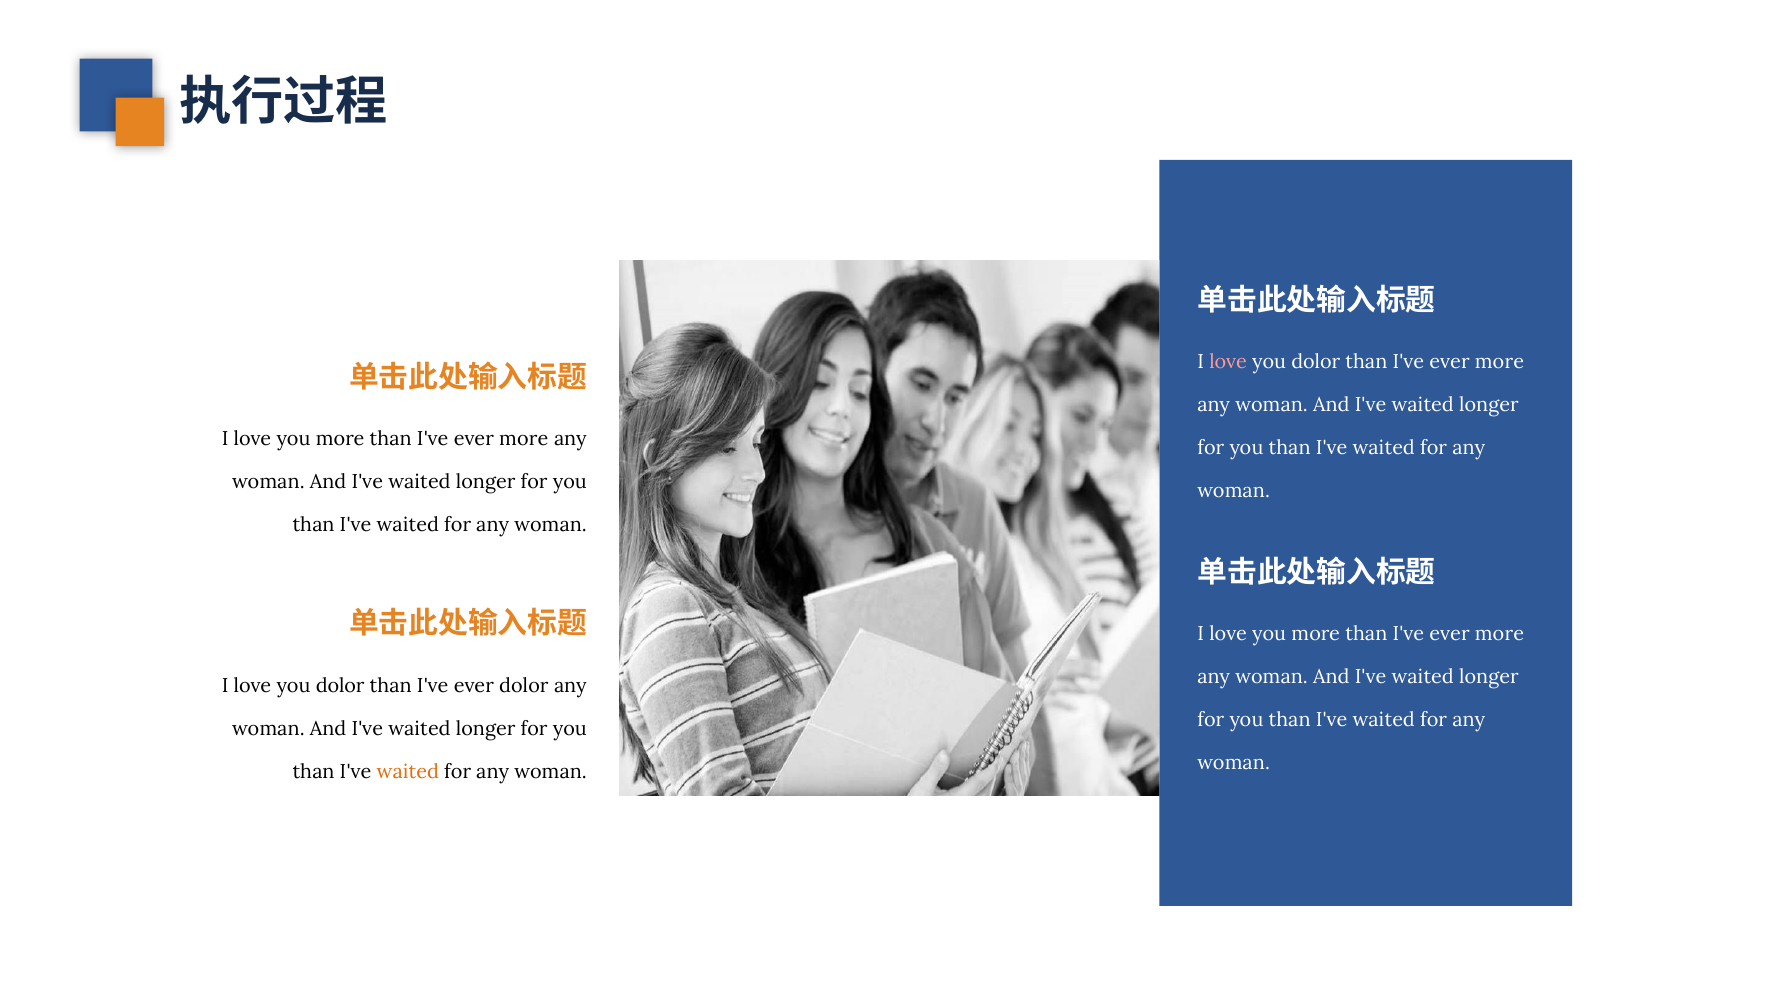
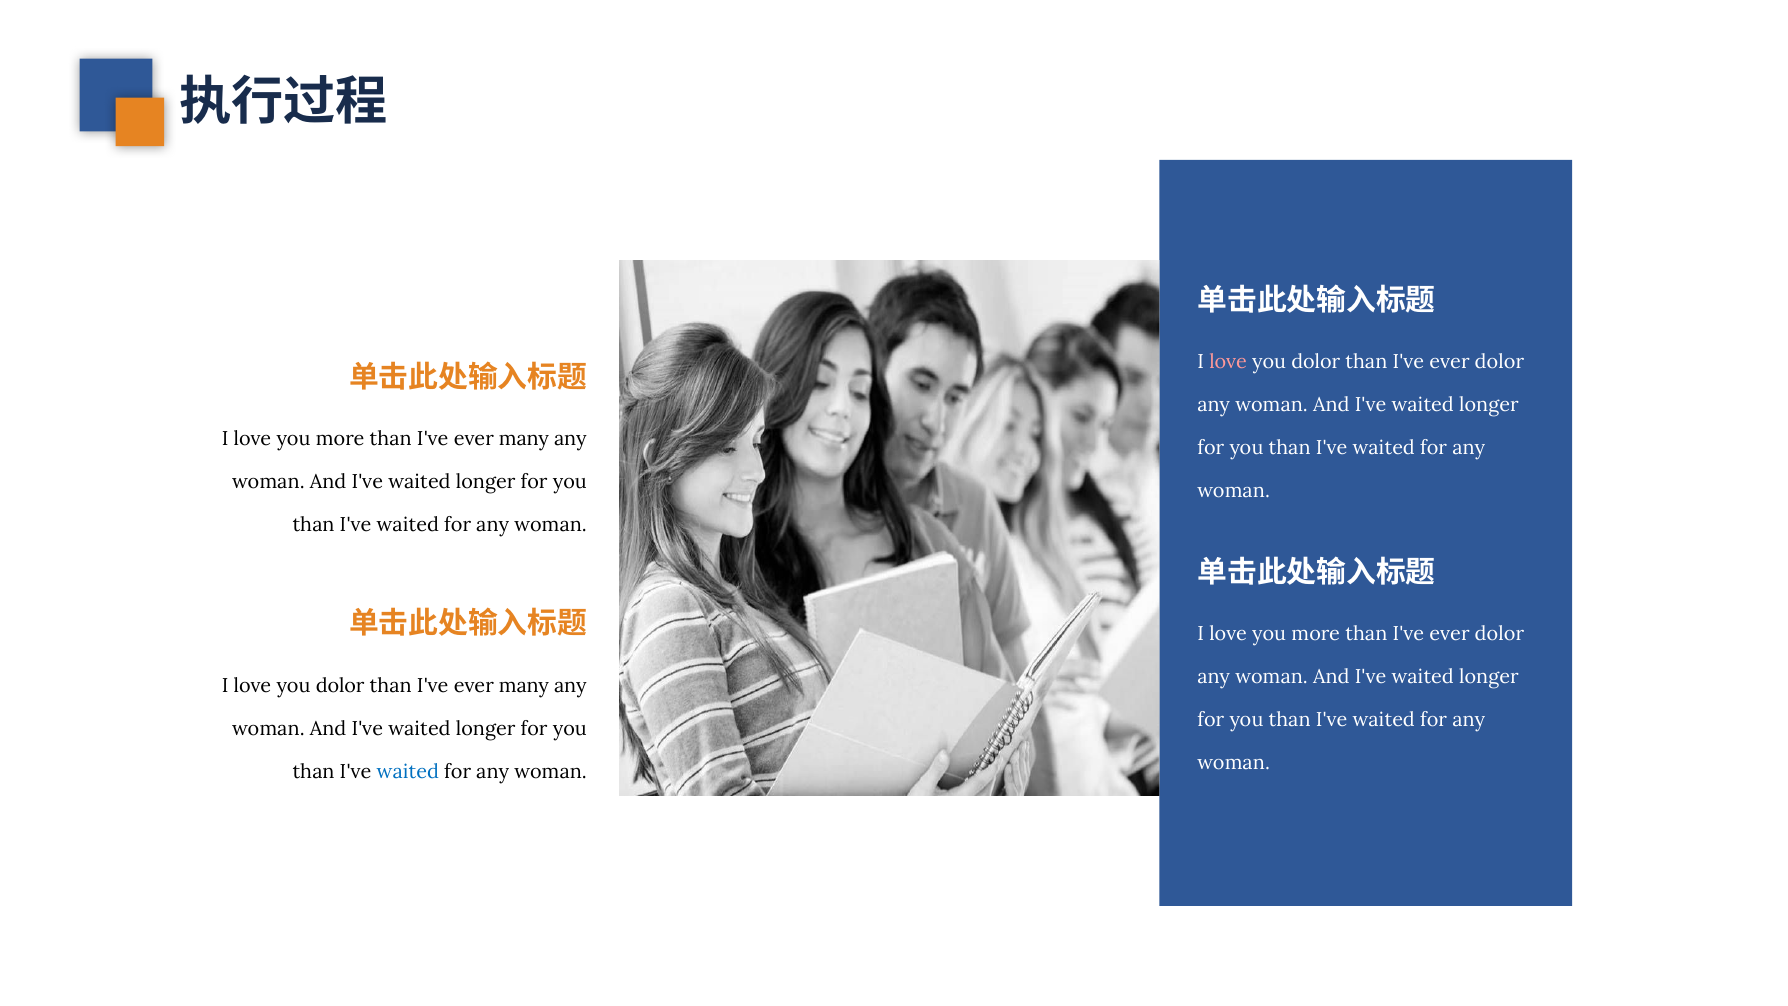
more at (1499, 362): more -> dolor
more at (524, 439): more -> many
more at (1499, 634): more -> dolor
dolor at (524, 686): dolor -> many
waited at (408, 771) colour: orange -> blue
